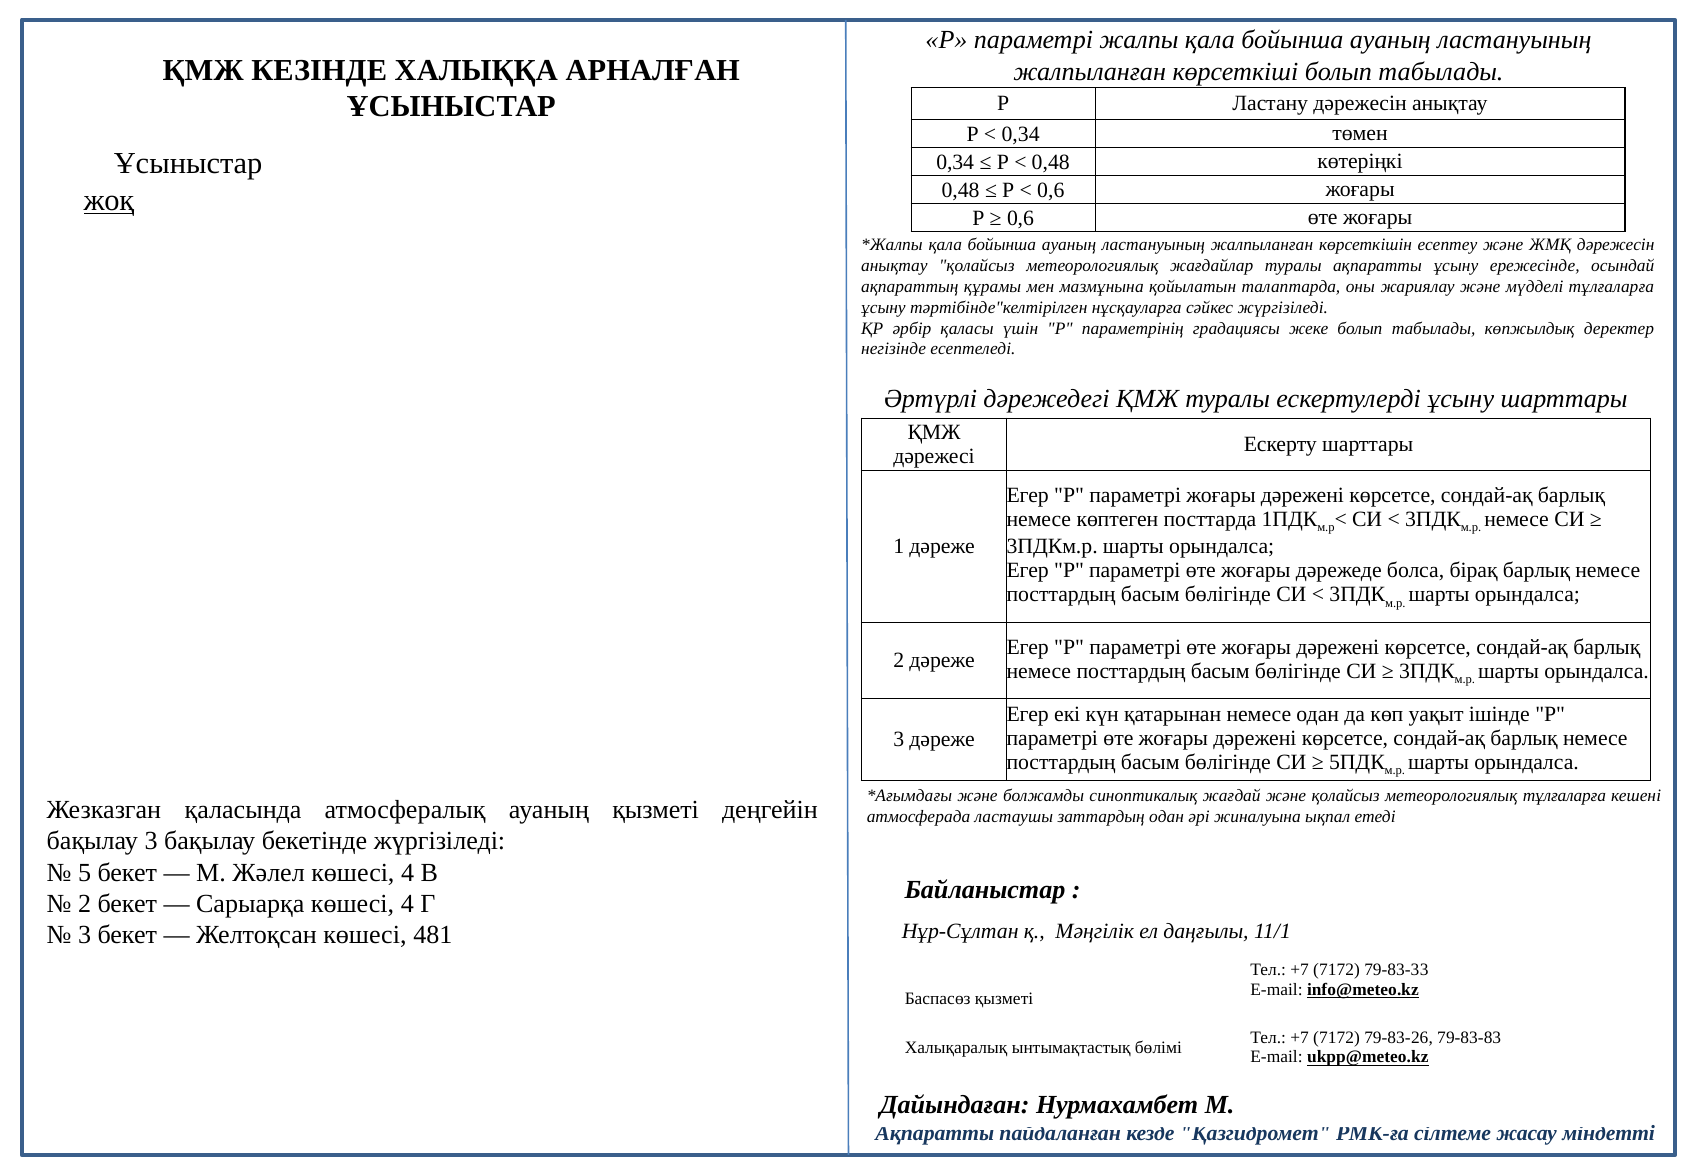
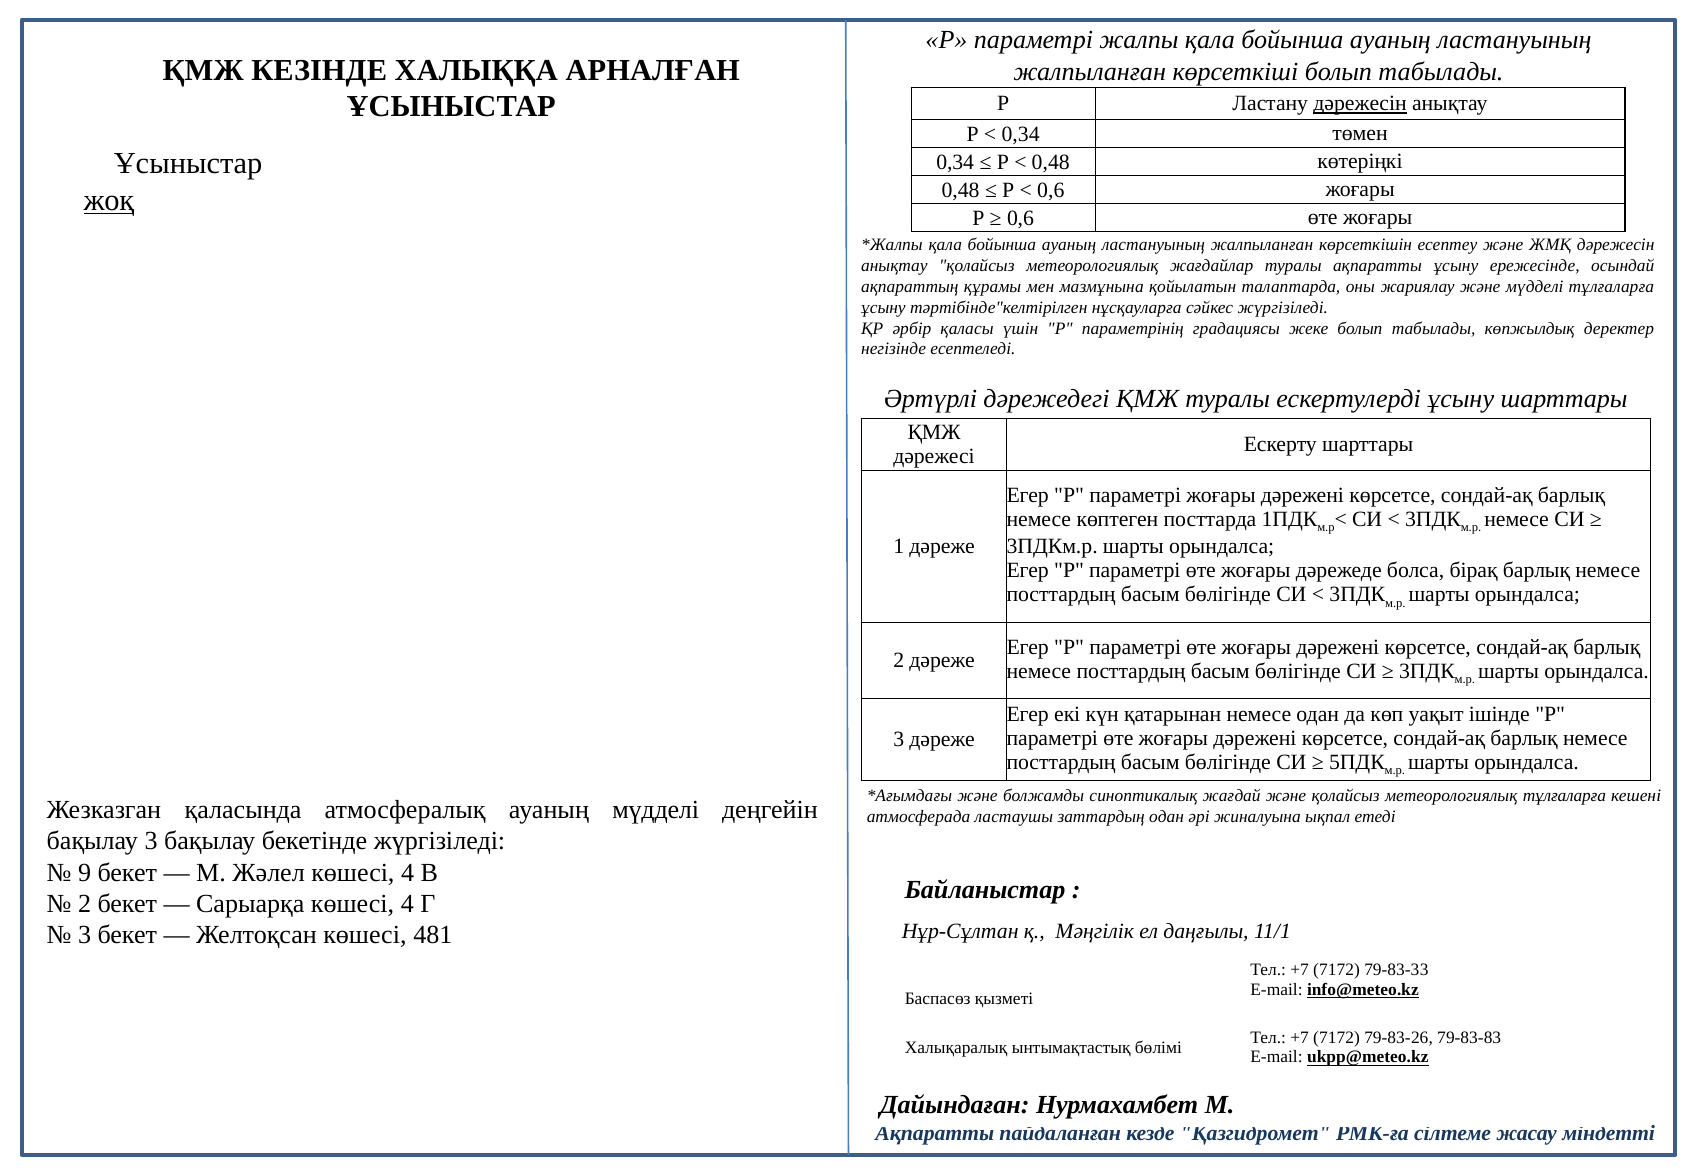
дәрежесін at (1360, 104) underline: none -> present
ауаның қызметі: қызметі -> мүдделі
5: 5 -> 9
